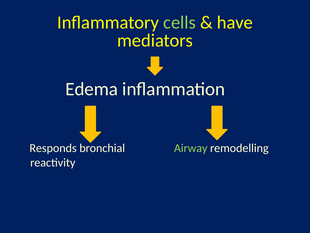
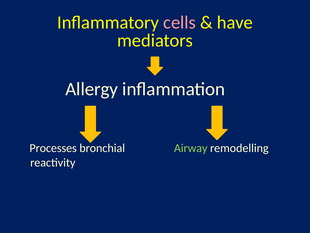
cells colour: light green -> pink
Edema: Edema -> Allergy
Responds: Responds -> Processes
